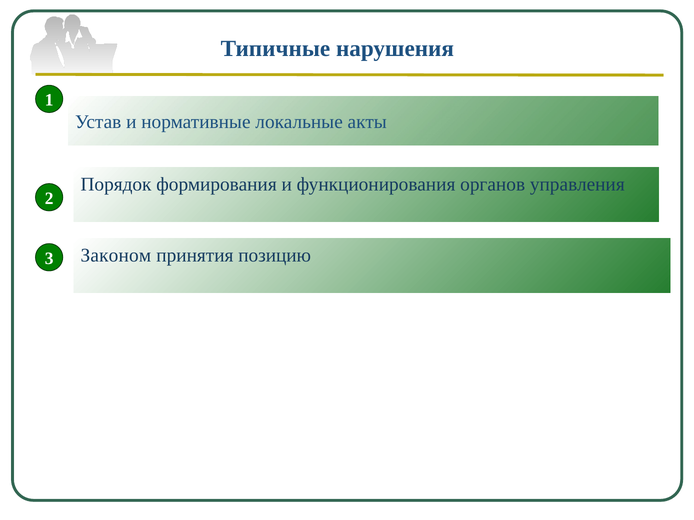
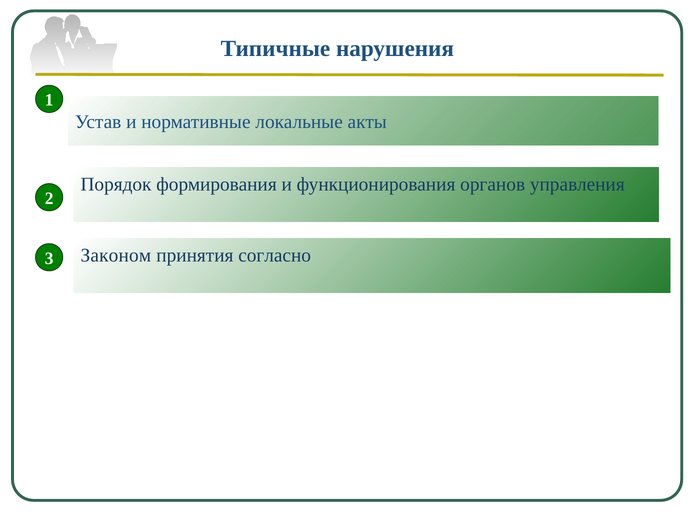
позицию: позицию -> согласно
